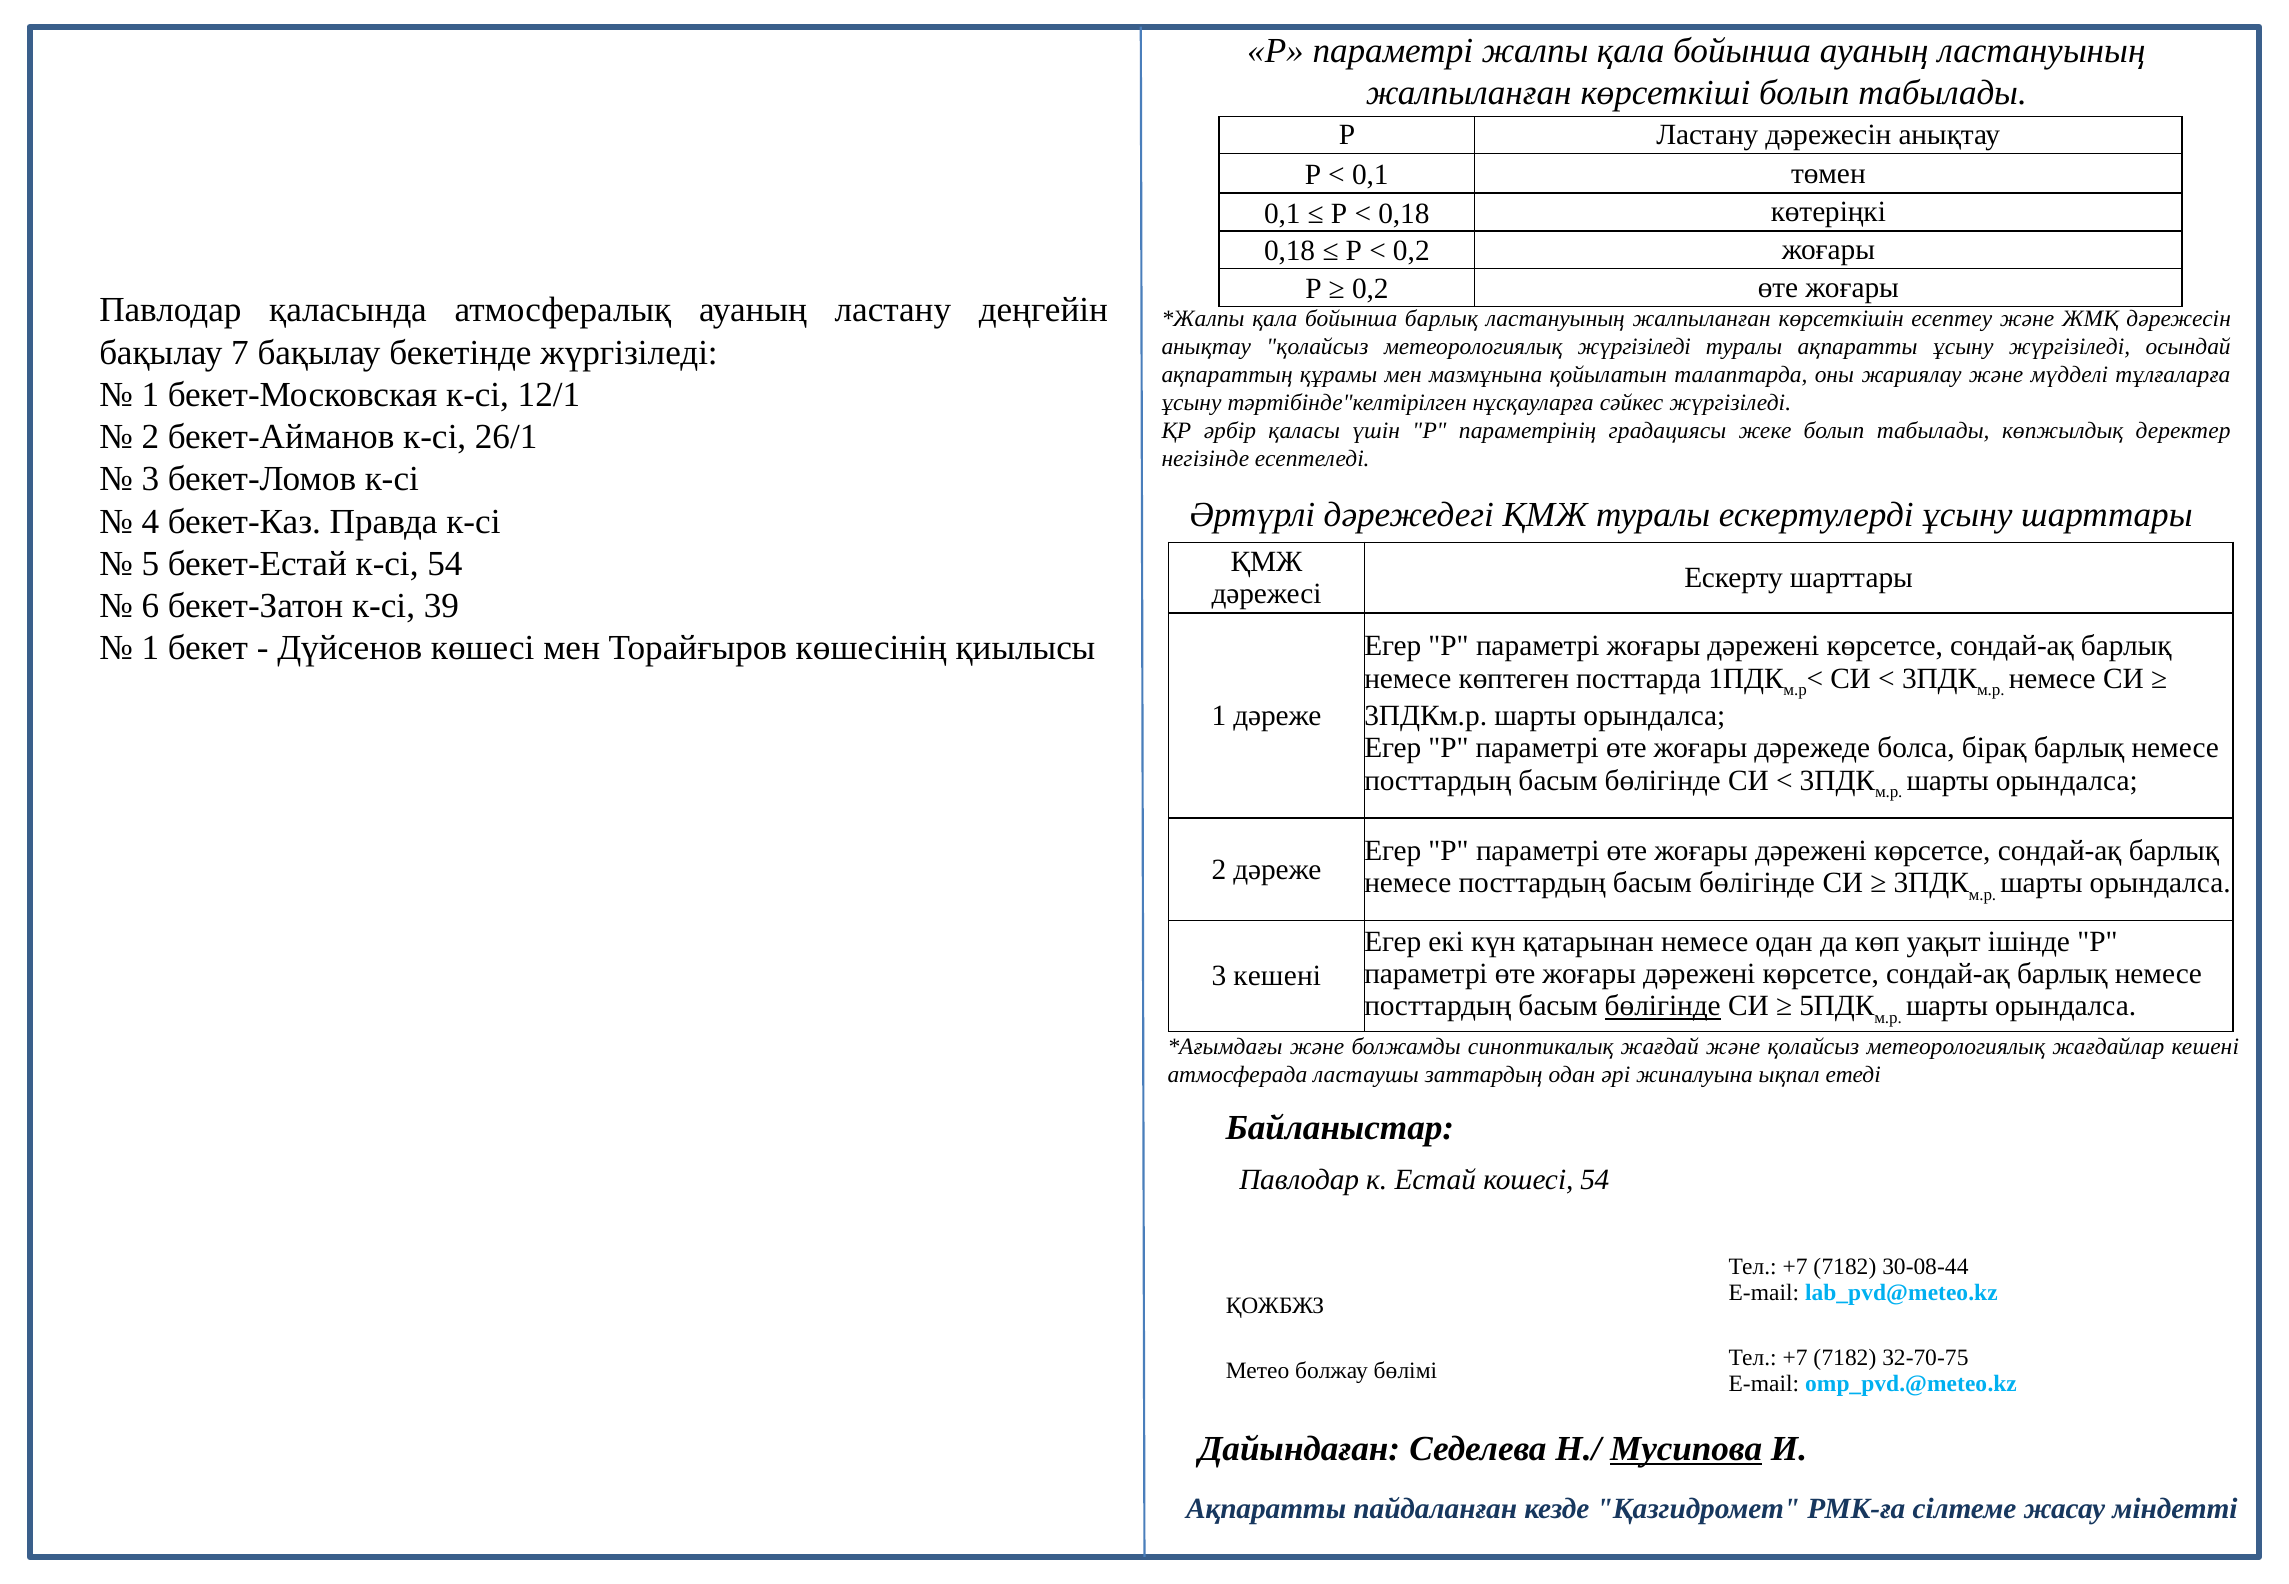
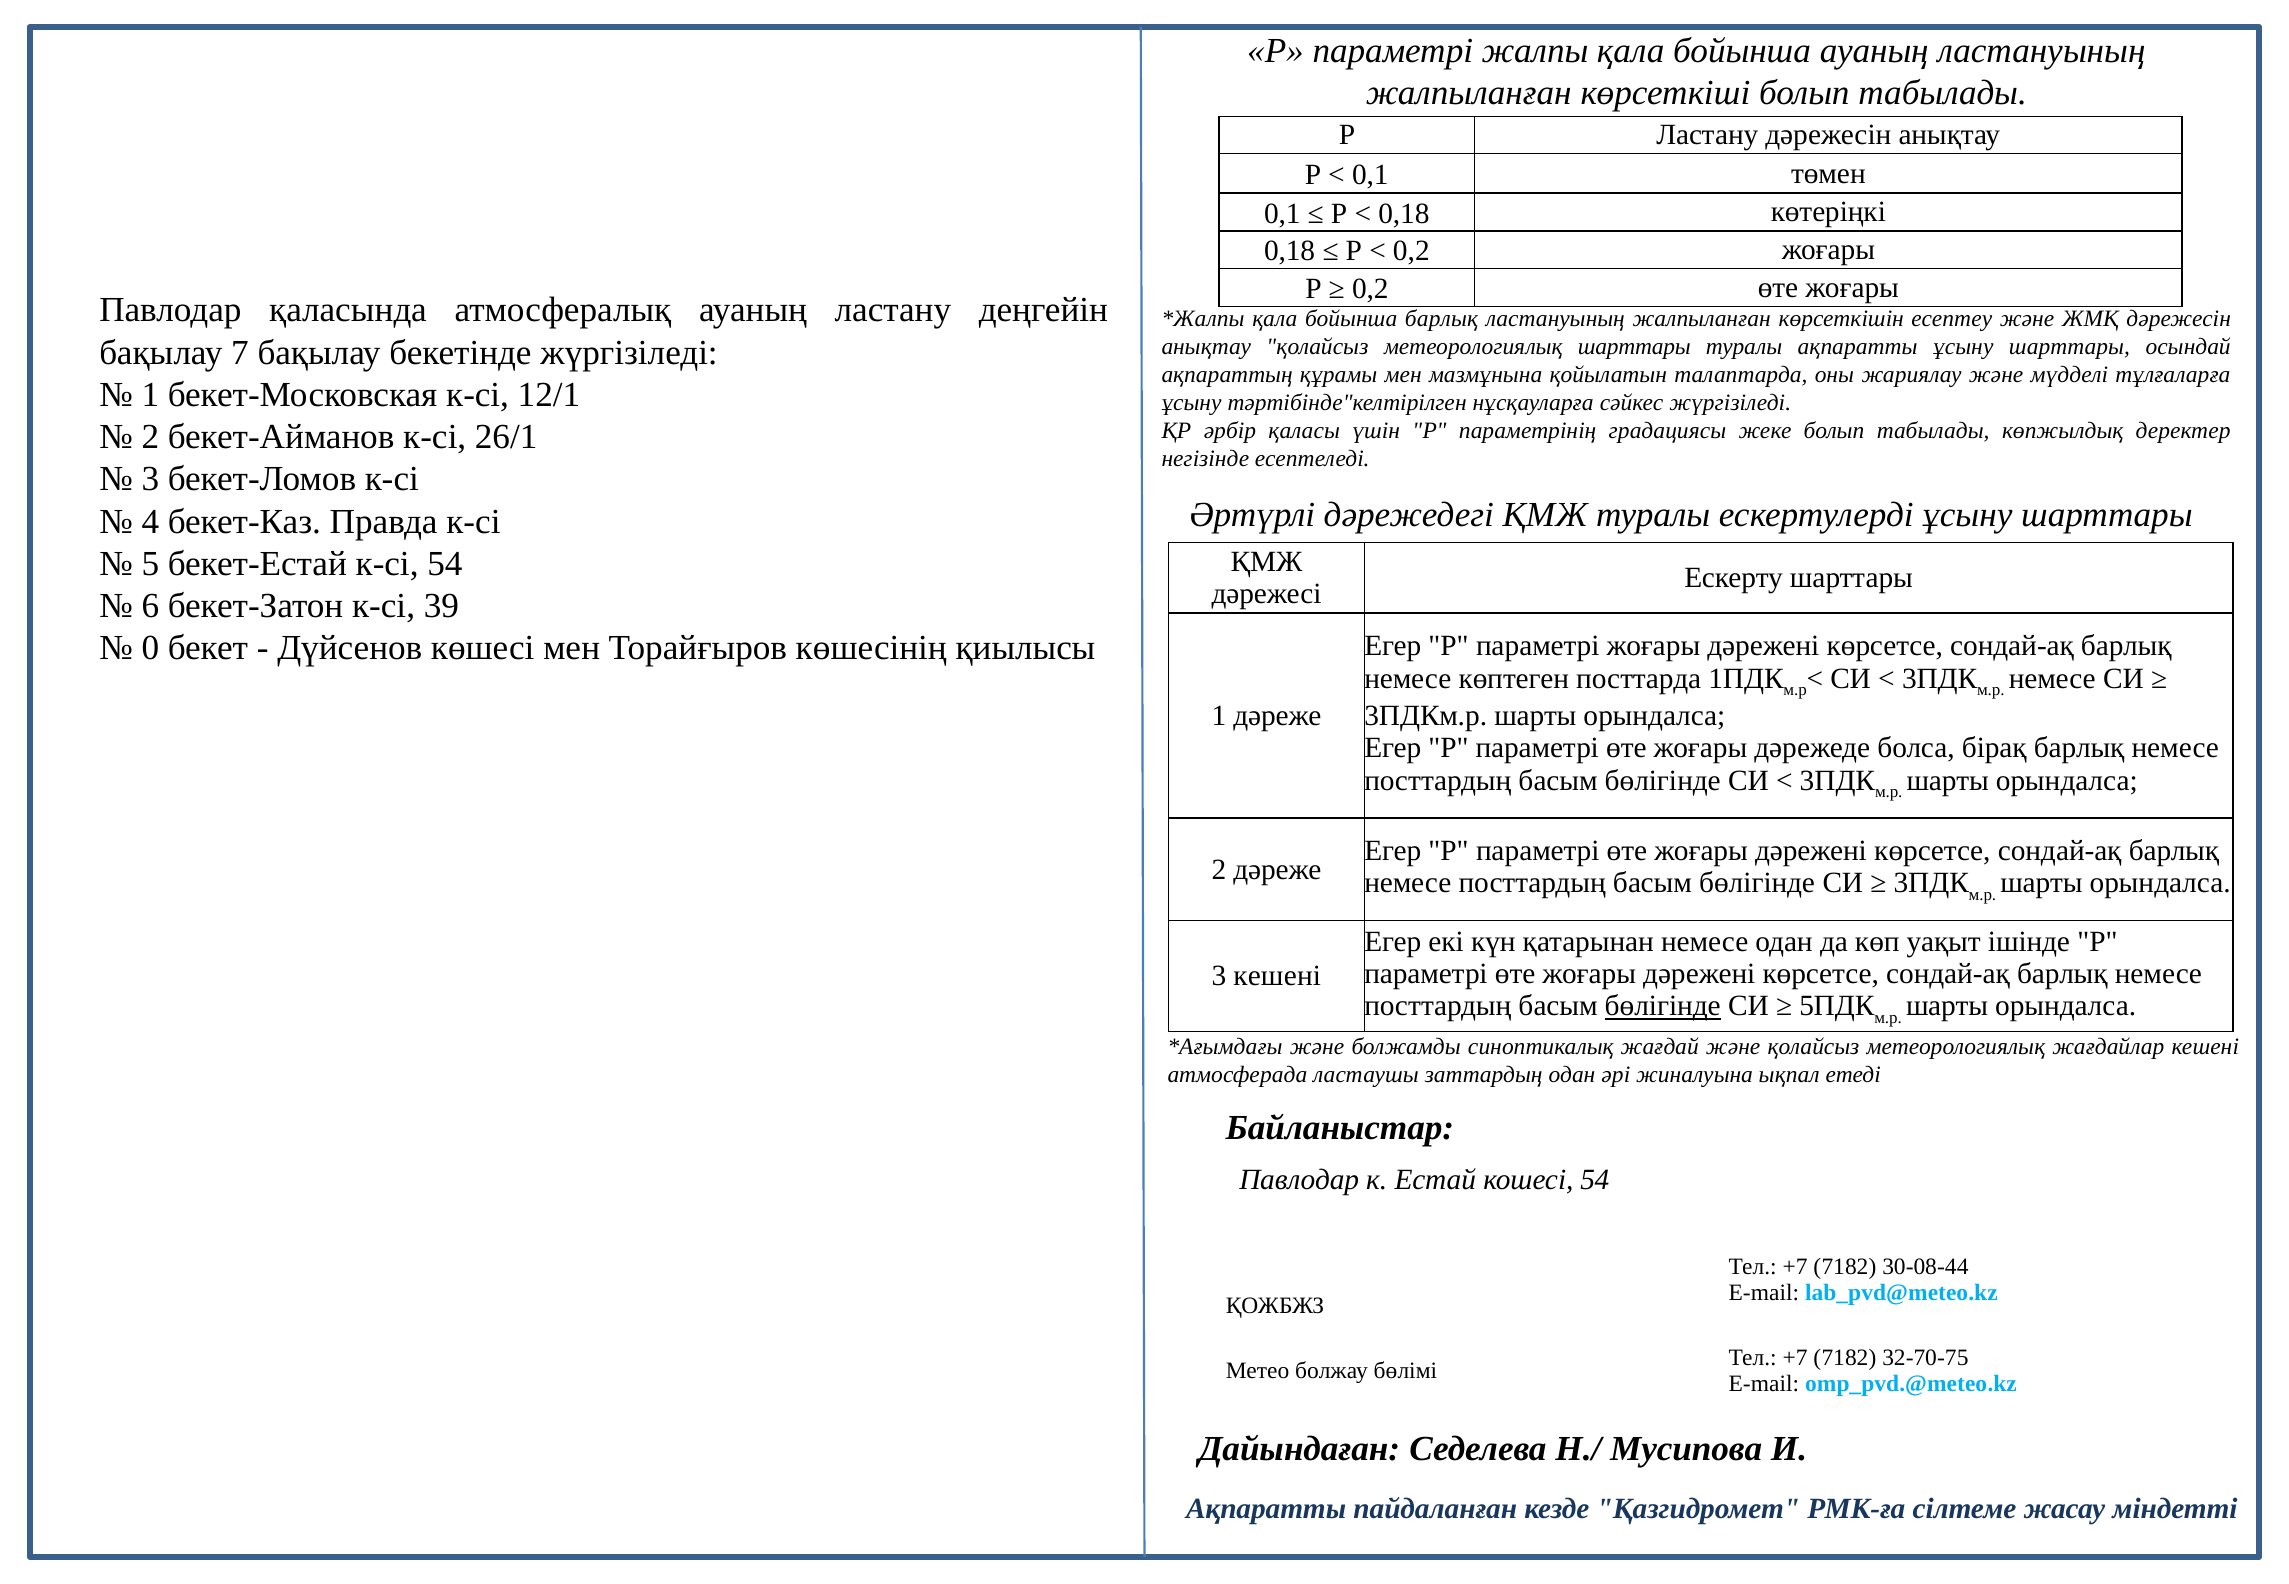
метеорологиялық жүргізіледі: жүргізіледі -> шарттары
ақпаратты ұсыну жүргізіледі: жүргізіледі -> шарттары
1 at (150, 648): 1 -> 0
Мусипова underline: present -> none
